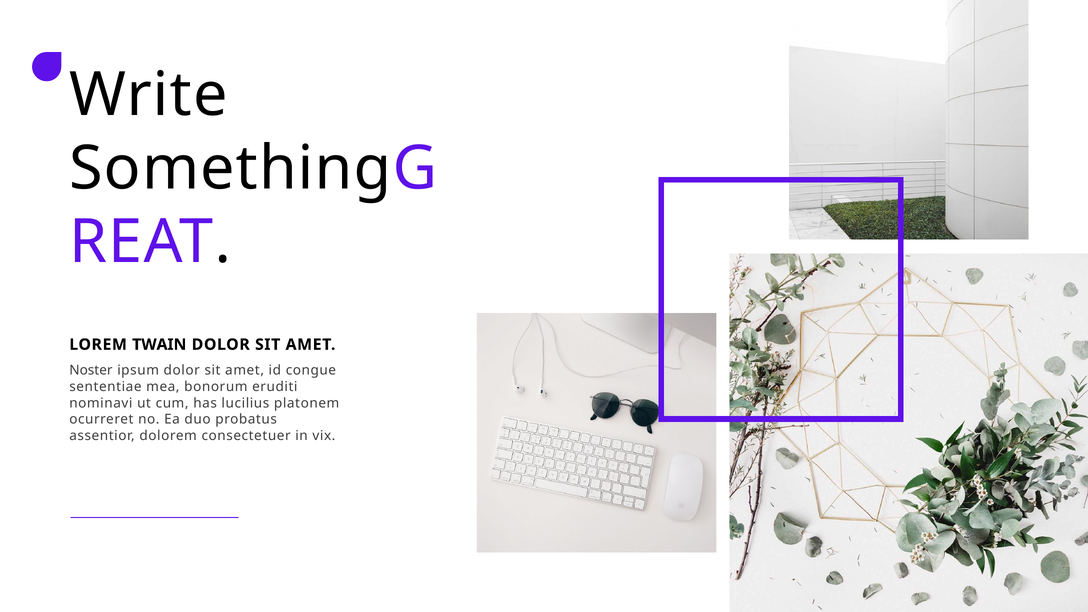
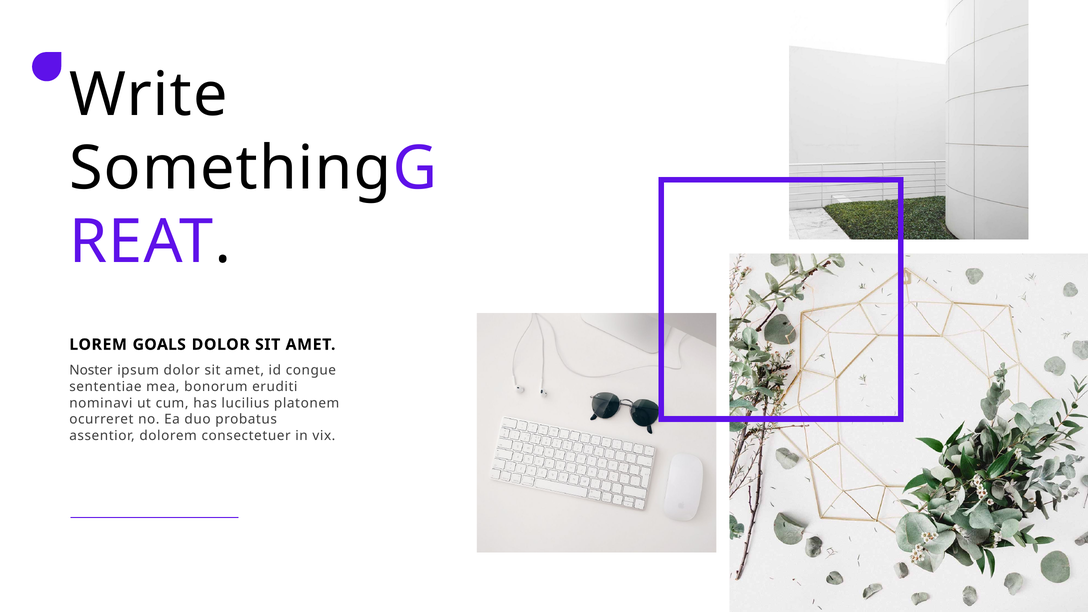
TWAIN: TWAIN -> GOALS
